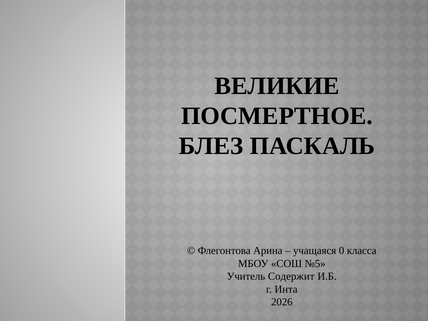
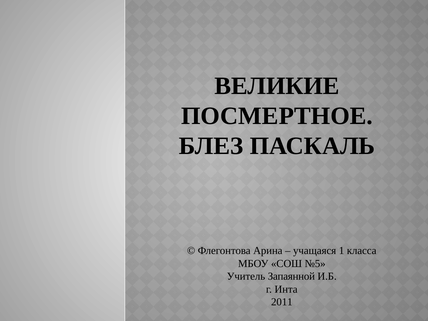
0: 0 -> 1
Содержит: Содержит -> Запаянной
2026: 2026 -> 2011
